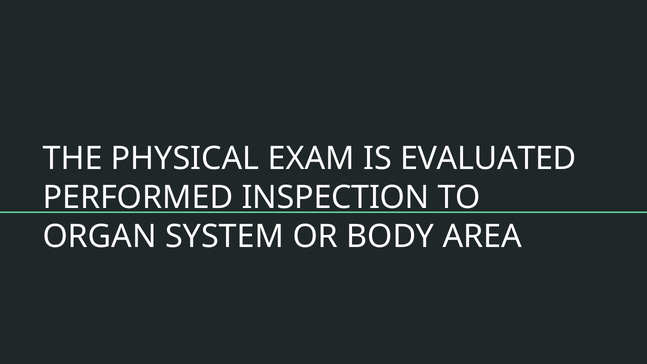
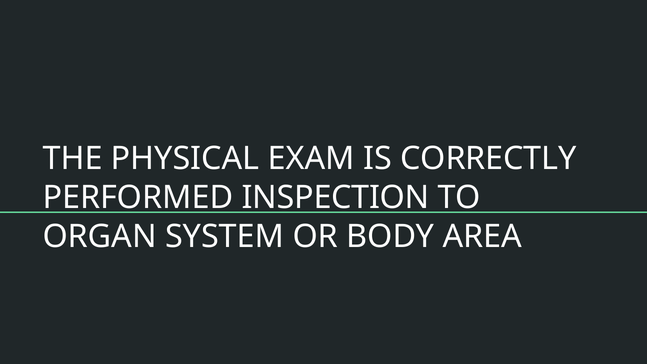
EVALUATED: EVALUATED -> CORRECTLY
